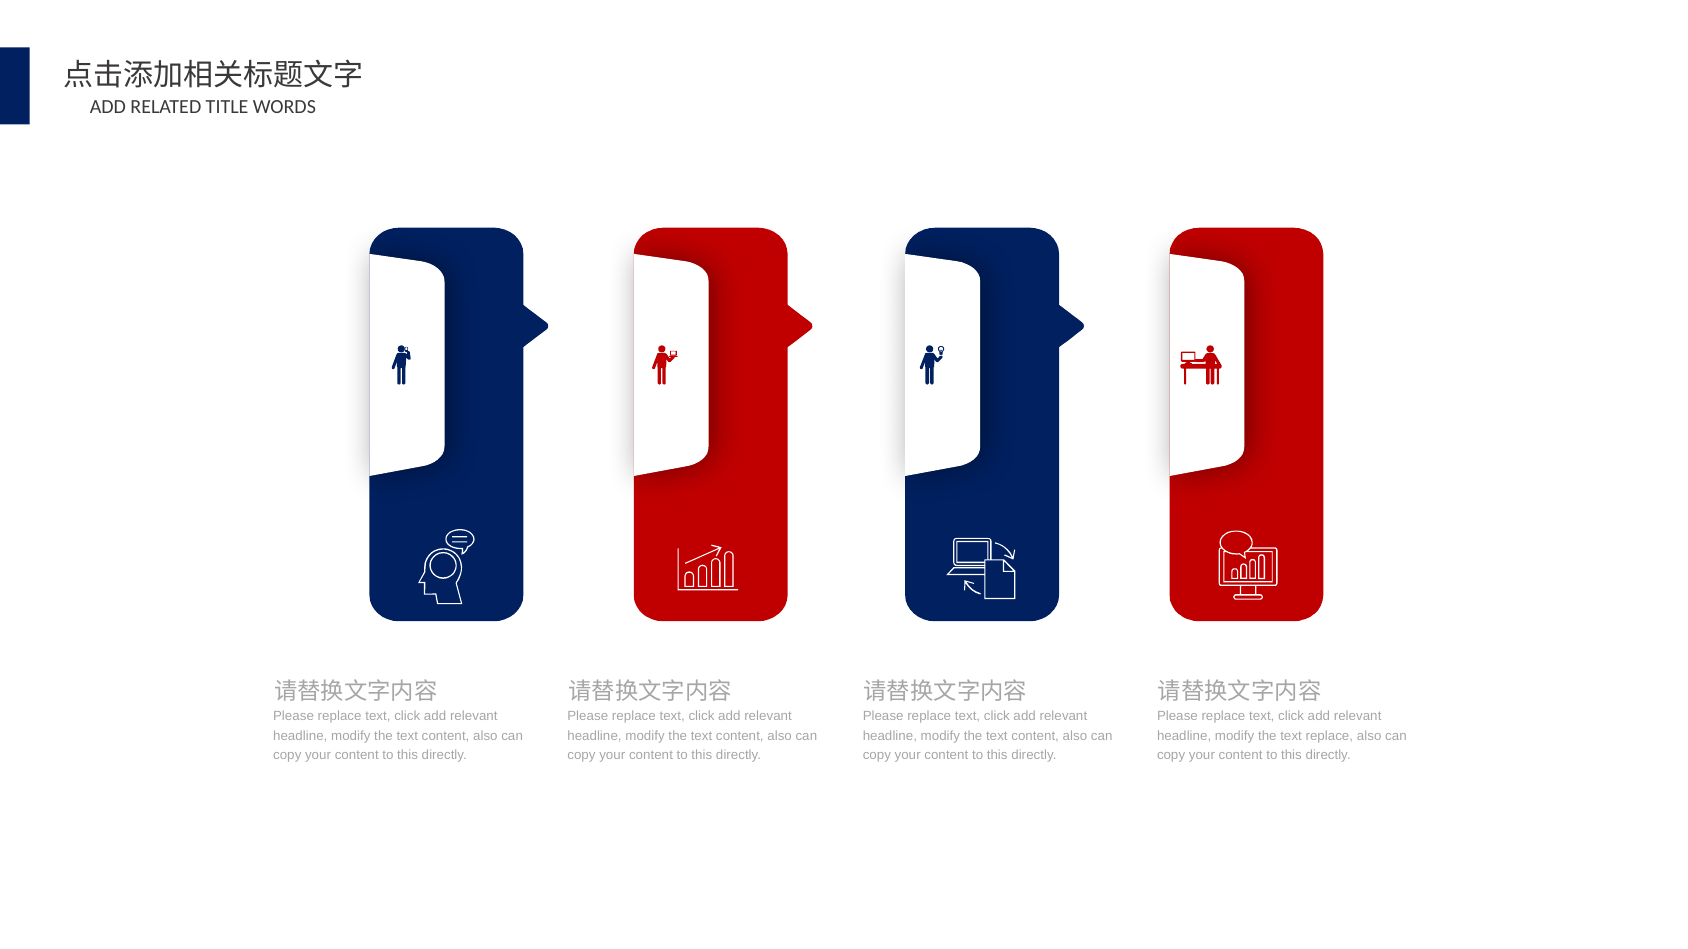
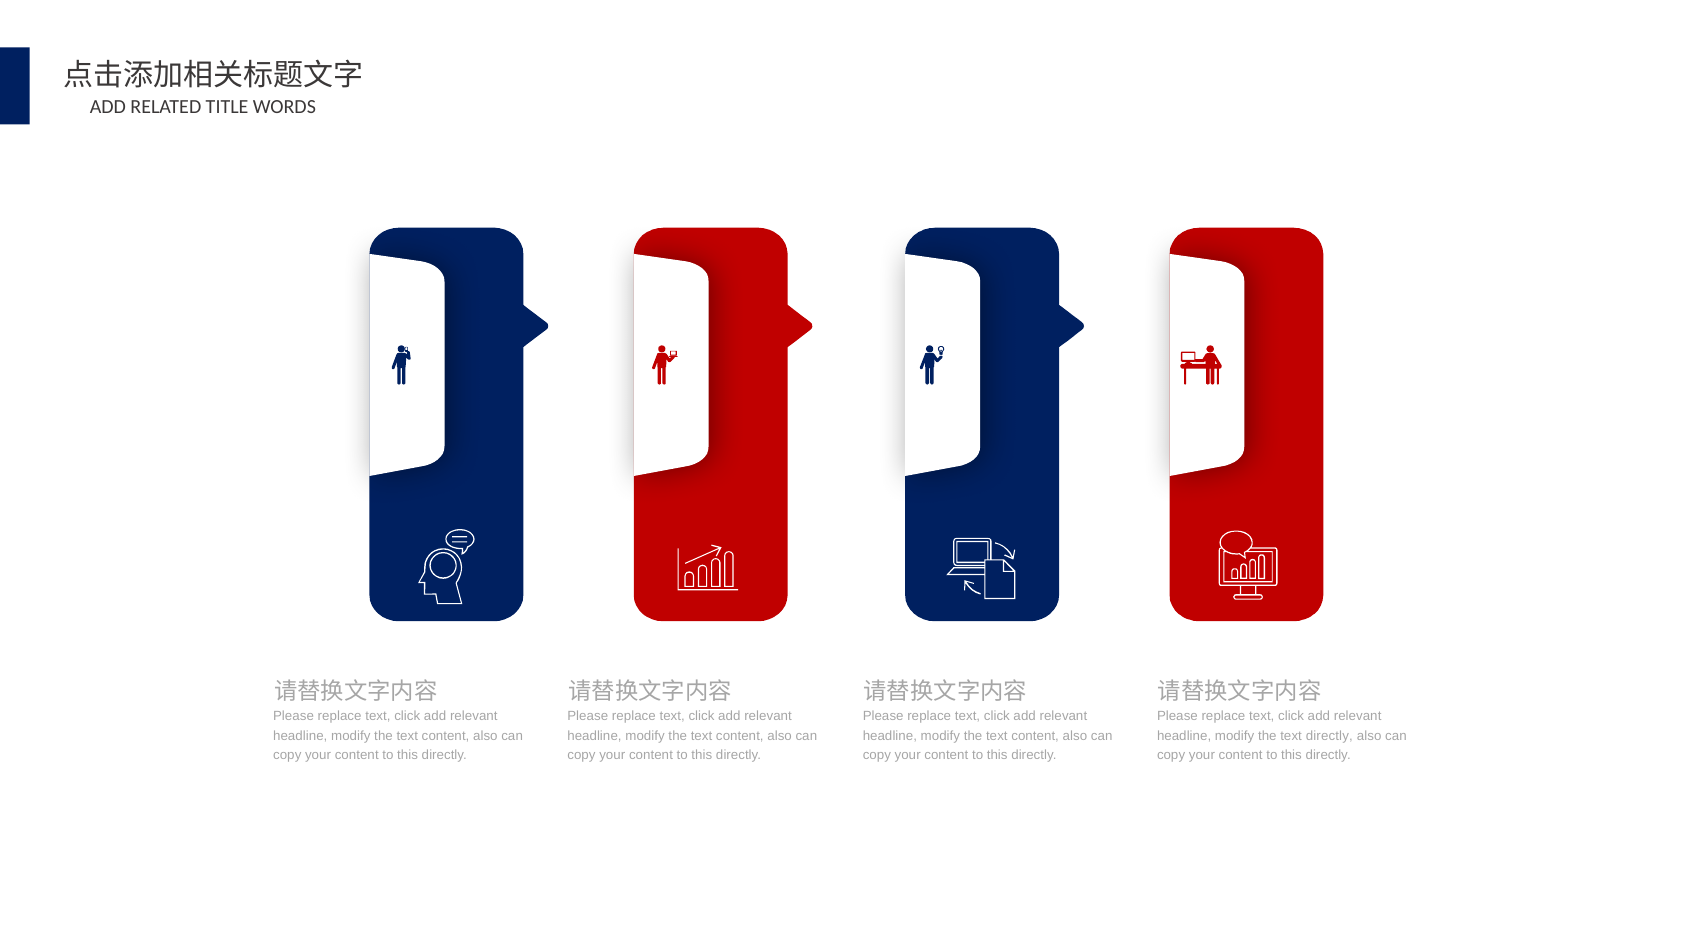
text replace: replace -> directly
